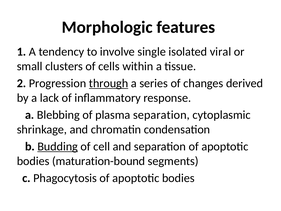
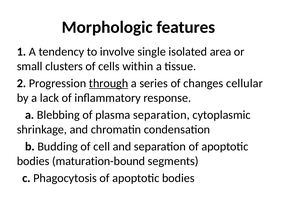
viral: viral -> area
derived: derived -> cellular
Budding underline: present -> none
